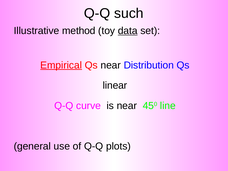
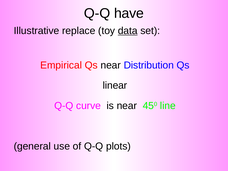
such: such -> have
method: method -> replace
Empirical underline: present -> none
